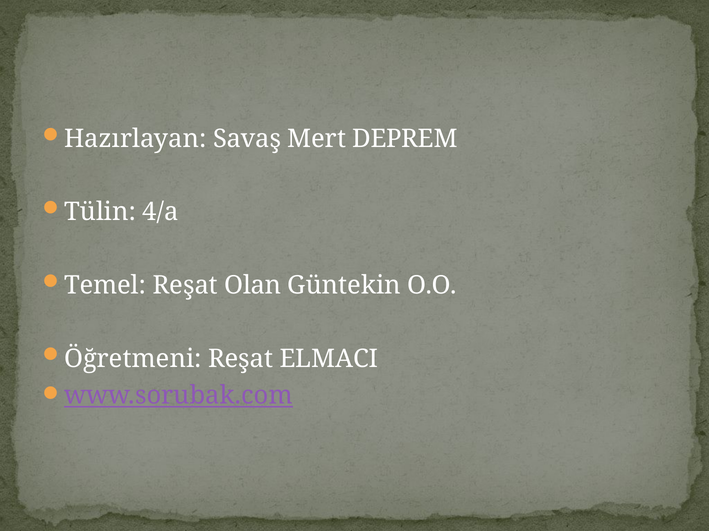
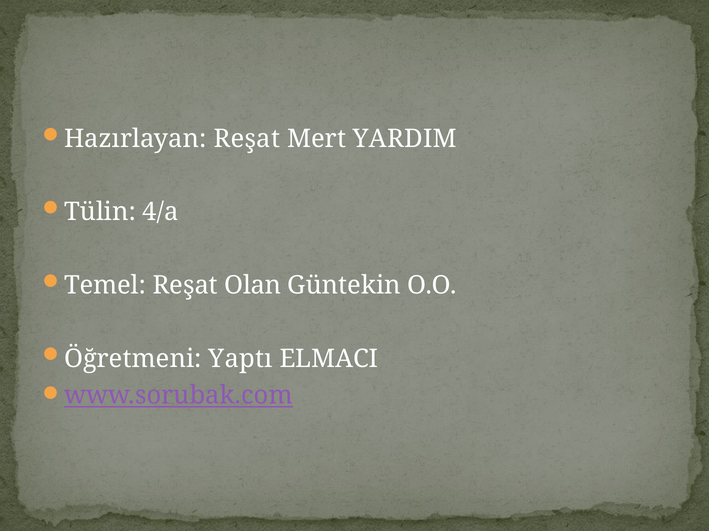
Hazırlayan Savaş: Savaş -> Reşat
DEPREM: DEPREM -> YARDIM
Öğretmeni Reşat: Reşat -> Yaptı
